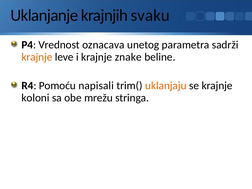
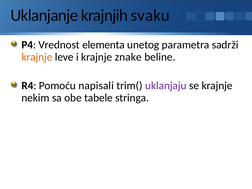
oznacava: oznacava -> elementa
uklanjaju colour: orange -> purple
koloni: koloni -> nekim
mrežu: mrežu -> tabele
